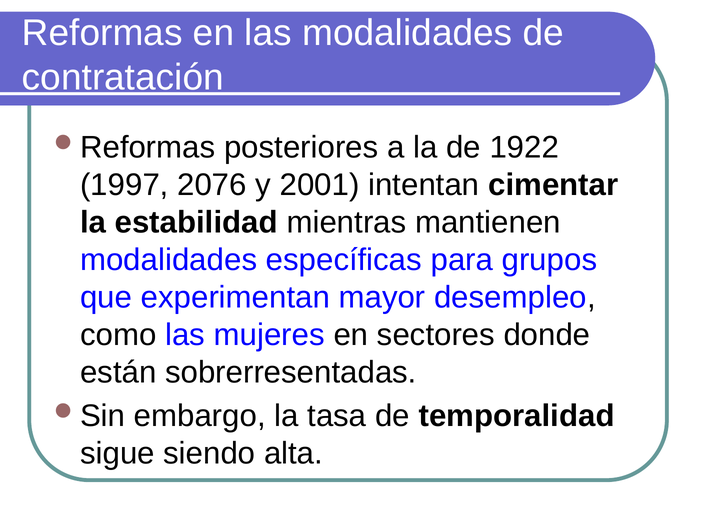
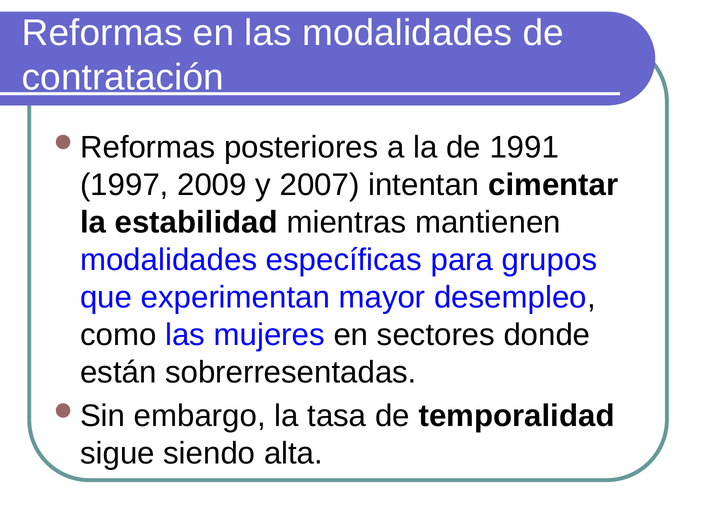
1922: 1922 -> 1991
2076: 2076 -> 2009
2001: 2001 -> 2007
